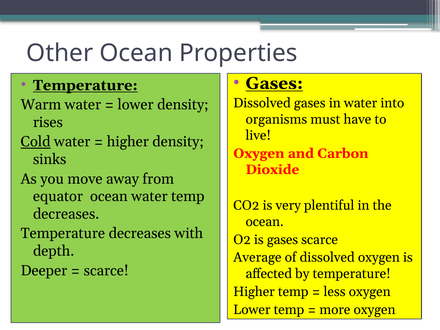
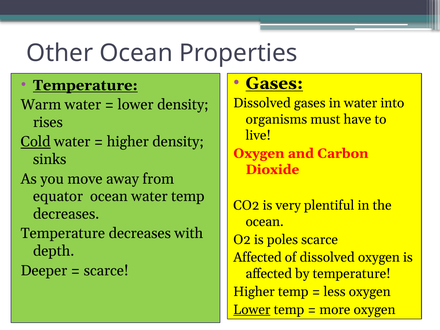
is gases: gases -> poles
Average at (257, 258): Average -> Affected
Lower at (252, 310) underline: none -> present
